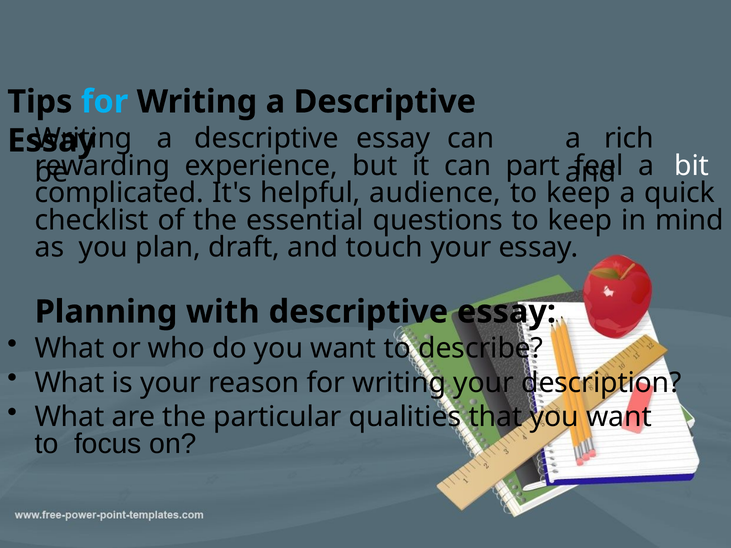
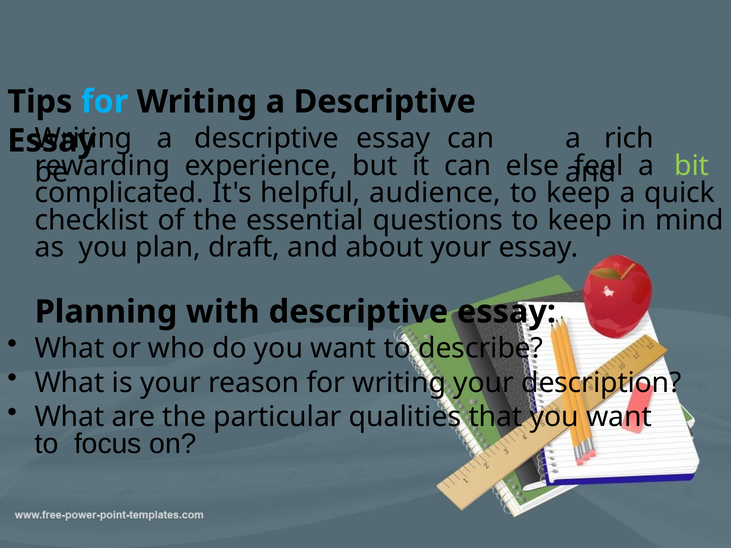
part: part -> else
bit colour: white -> light green
touch: touch -> about
